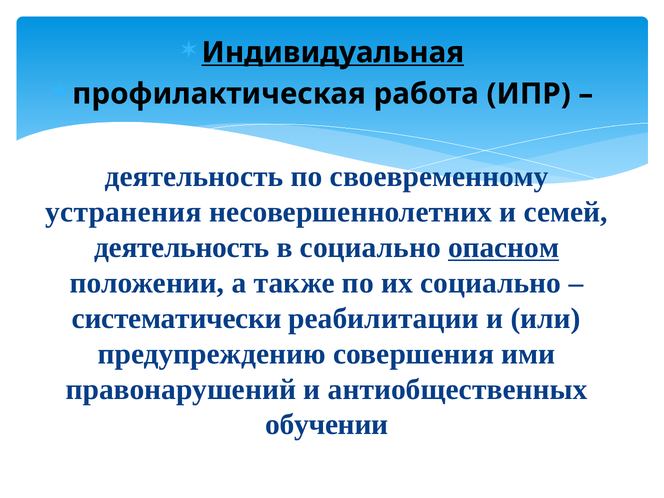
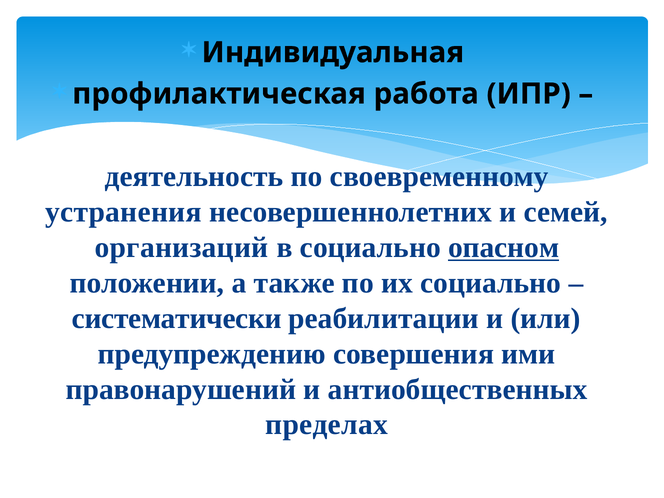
Индивидуальная underline: present -> none
деятельность at (182, 247): деятельность -> организаций
обучении: обучении -> пределах
